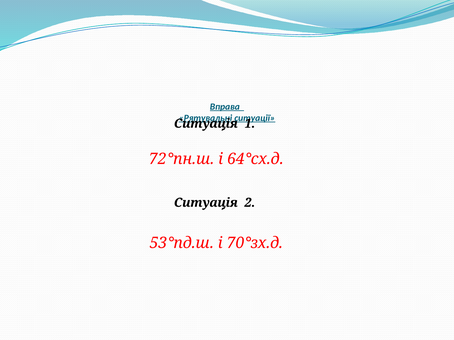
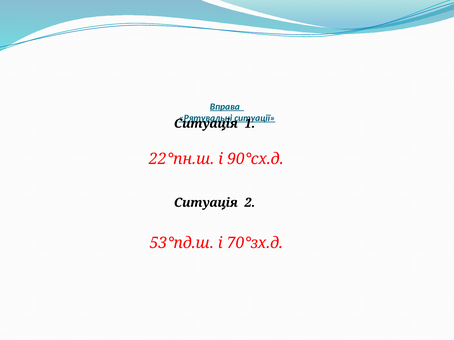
72°пн.ш: 72°пн.ш -> 22°пн.ш
64°сх.д: 64°сх.д -> 90°сх.д
